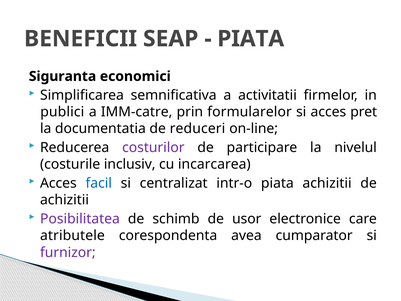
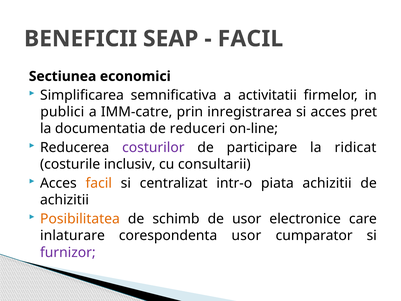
PIATA at (251, 39): PIATA -> FACIL
Siguranta: Siguranta -> Sectiunea
formularelor: formularelor -> inregistrarea
nivelul: nivelul -> ridicat
incarcarea: incarcarea -> consultarii
facil at (99, 183) colour: blue -> orange
Posibilitatea colour: purple -> orange
atributele: atributele -> inlaturare
corespondenta avea: avea -> usor
